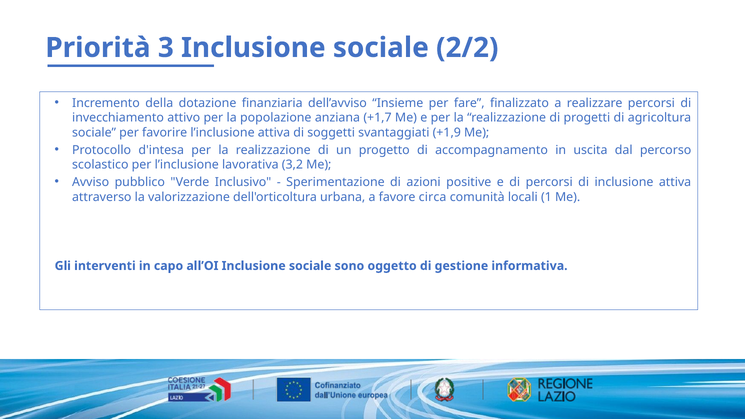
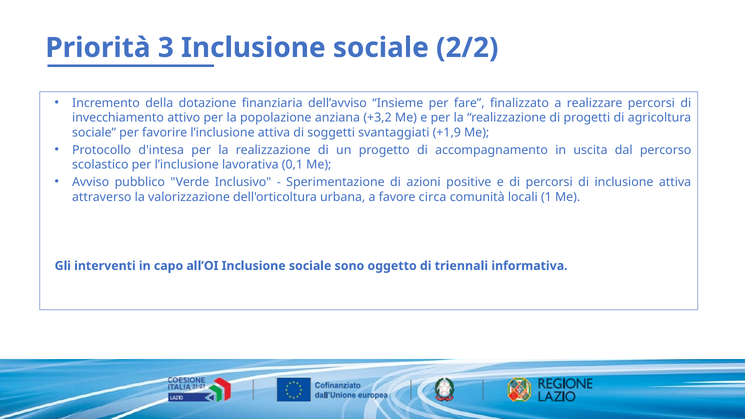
+1,7: +1,7 -> +3,2
3,2: 3,2 -> 0,1
gestione: gestione -> triennali
